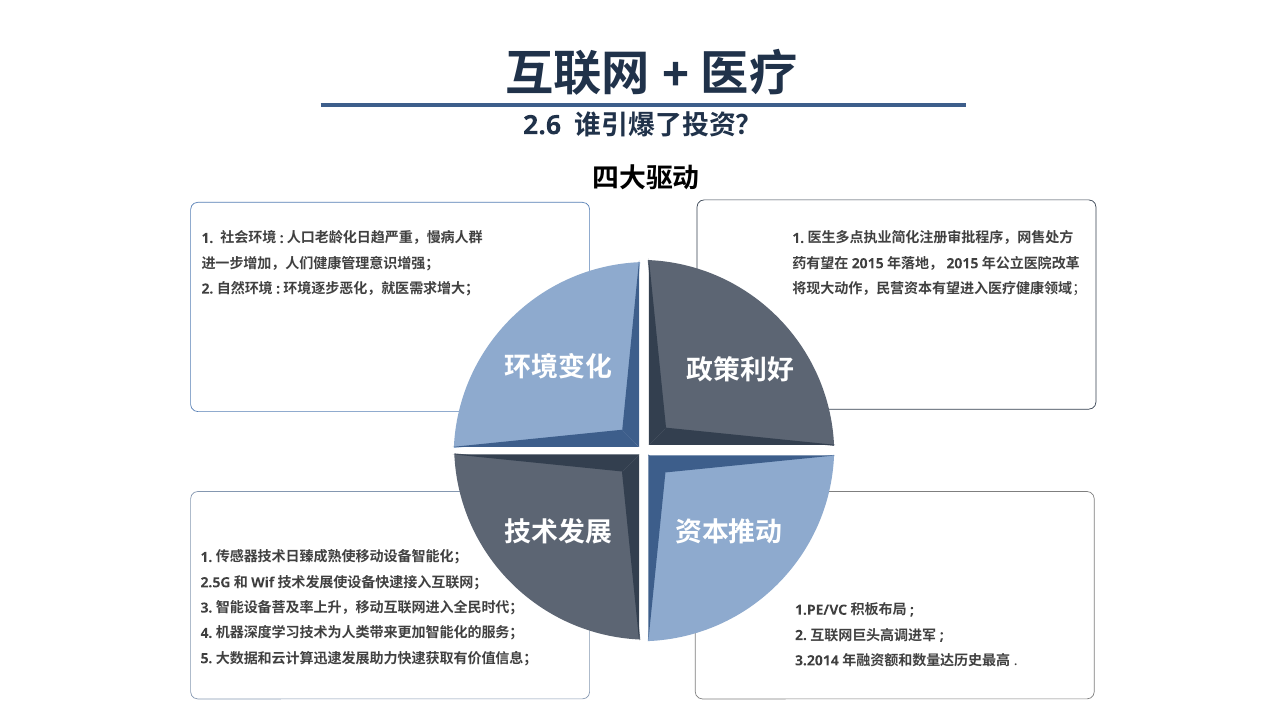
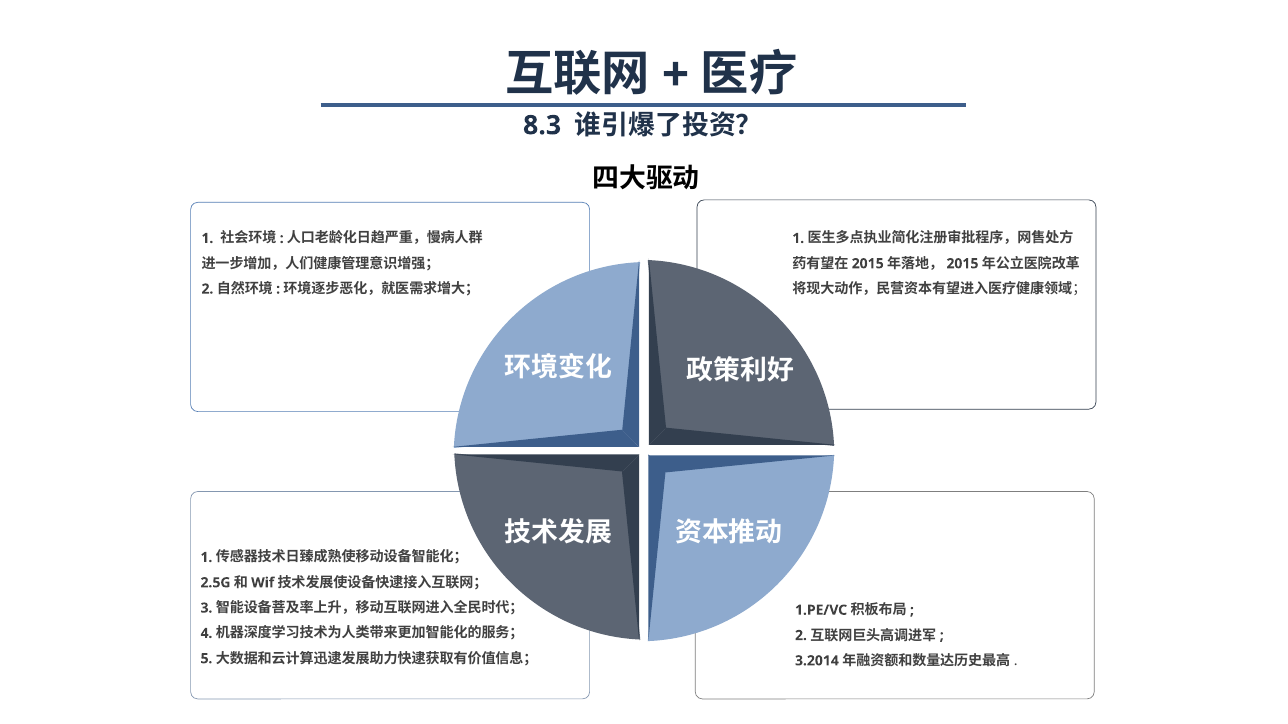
2.6: 2.6 -> 8.3
